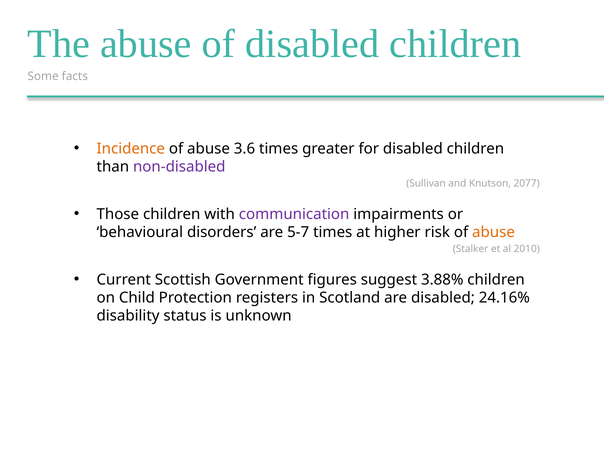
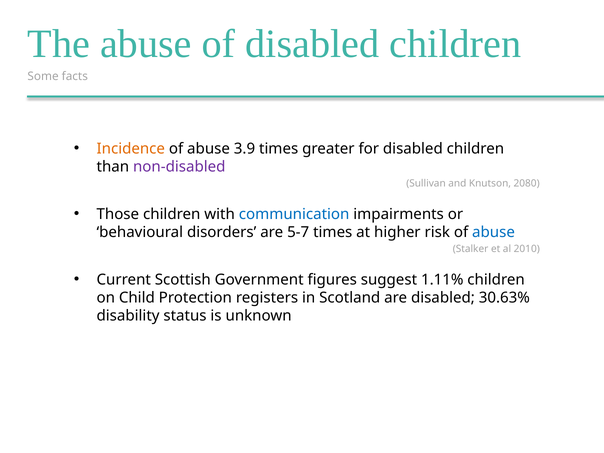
3.6: 3.6 -> 3.9
2077: 2077 -> 2080
communication colour: purple -> blue
abuse at (493, 232) colour: orange -> blue
3.88%: 3.88% -> 1.11%
24.16%: 24.16% -> 30.63%
